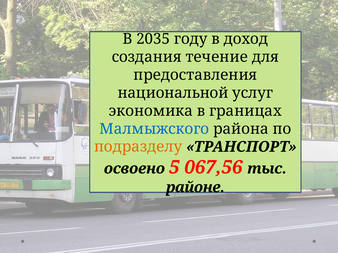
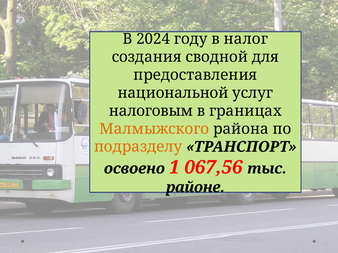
2035: 2035 -> 2024
доход: доход -> налог
течение: течение -> сводной
экономика: экономика -> налоговым
Малмыжского colour: blue -> orange
5: 5 -> 1
